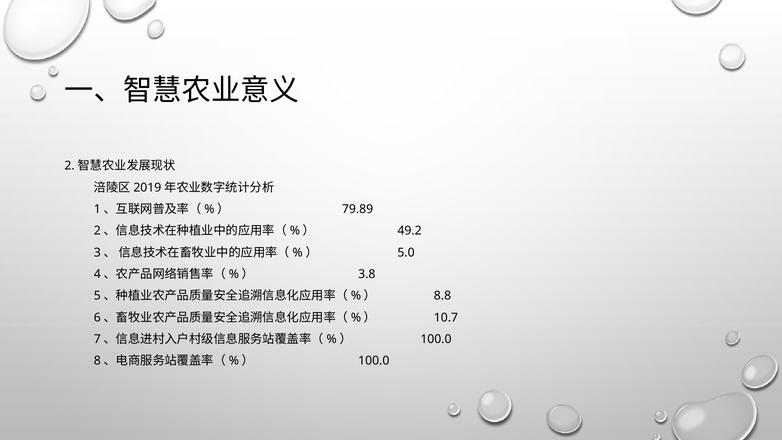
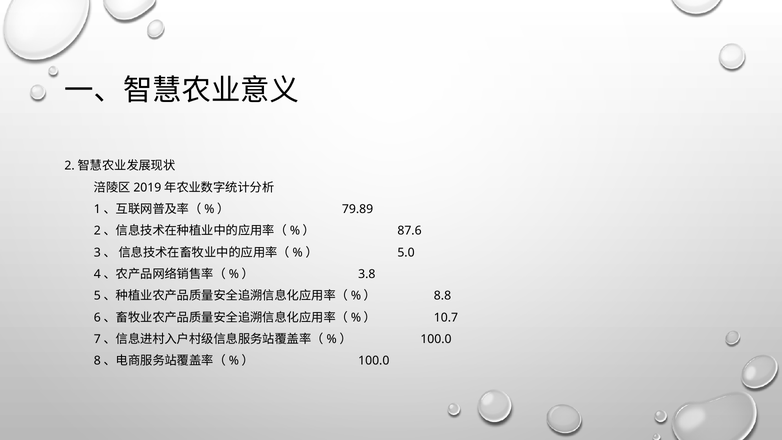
49.2: 49.2 -> 87.6
